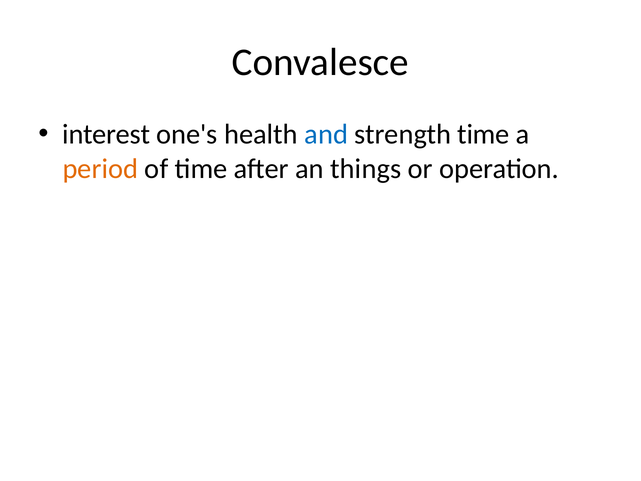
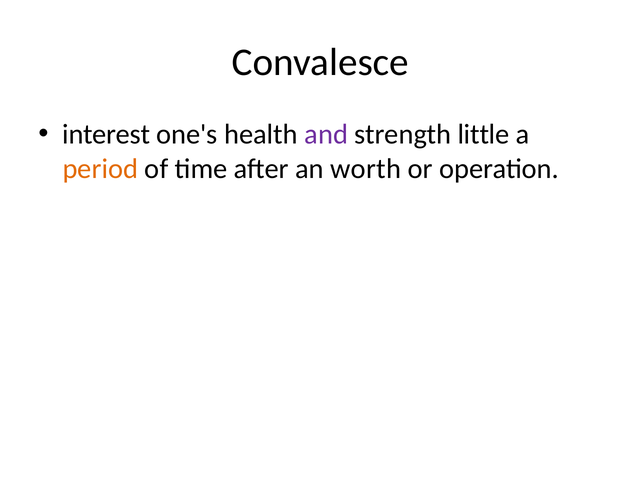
and colour: blue -> purple
strength time: time -> little
things: things -> worth
